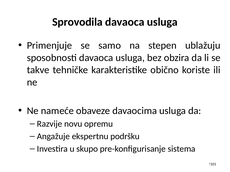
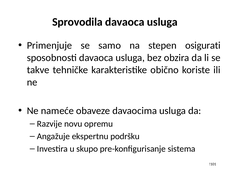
ublažuju: ublažuju -> osigurati
